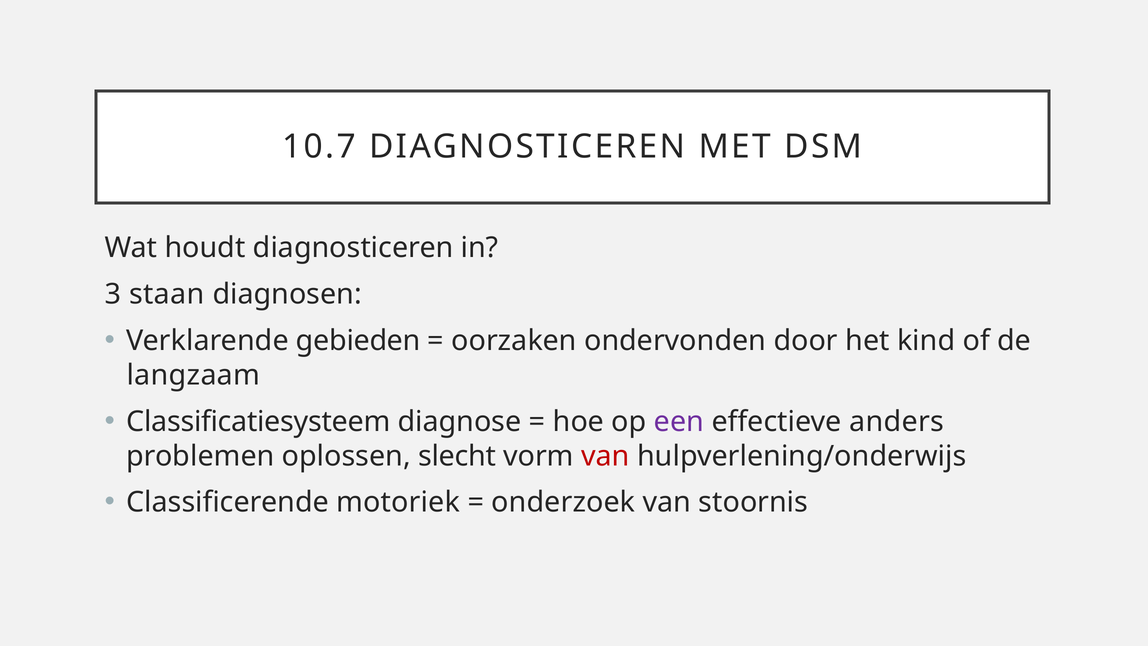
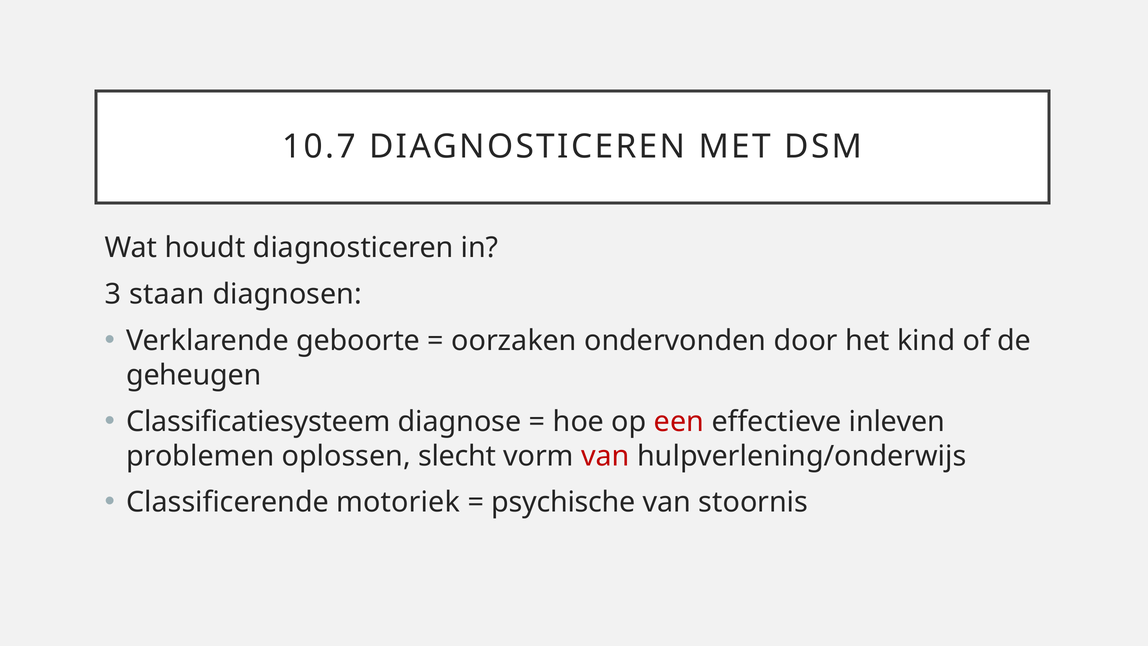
gebieden: gebieden -> geboorte
langzaam: langzaam -> geheugen
een colour: purple -> red
anders: anders -> inleven
onderzoek: onderzoek -> psychische
